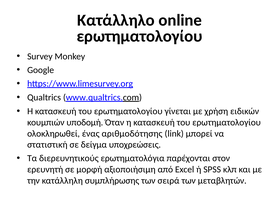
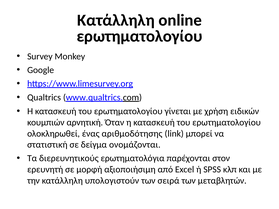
Κατάλληλο at (116, 20): Κατάλληλο -> Κατάλληλη
υποδομή: υποδομή -> αρνητική
υποχρεώσεις: υποχρεώσεις -> ονομάζονται
συμπλήρωσης: συμπλήρωσης -> υπολογιστούν
